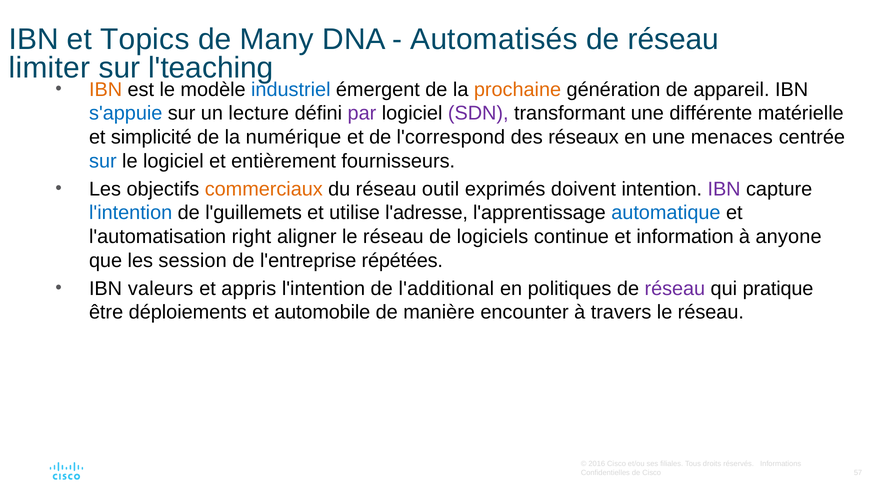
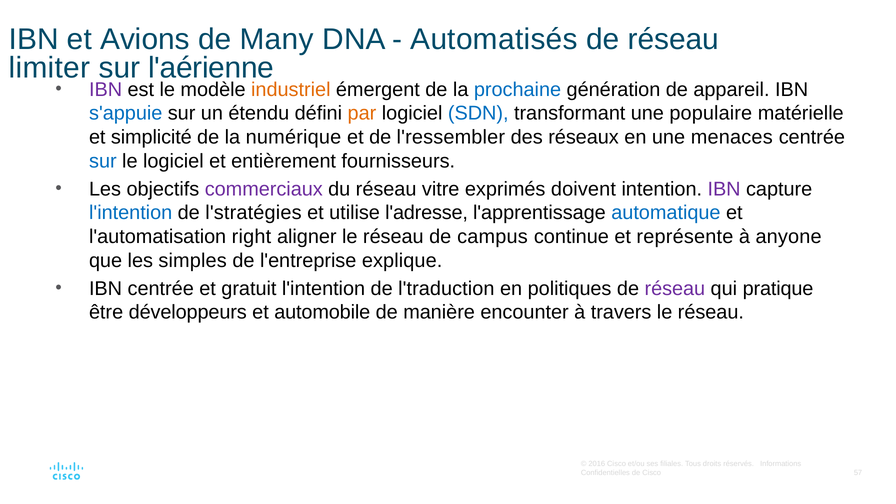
Topics: Topics -> Avions
l'teaching: l'teaching -> l'aérienne
IBN at (106, 90) colour: orange -> purple
industriel colour: blue -> orange
prochaine colour: orange -> blue
lecture: lecture -> étendu
par colour: purple -> orange
SDN colour: purple -> blue
différente: différente -> populaire
l'correspond: l'correspond -> l'ressembler
commerciaux colour: orange -> purple
outil: outil -> vitre
l'guillemets: l'guillemets -> l'stratégies
logiciels: logiciels -> campus
information: information -> représente
session: session -> simples
répétées: répétées -> explique
IBN valeurs: valeurs -> centrée
appris: appris -> gratuit
l'additional: l'additional -> l'traduction
déploiements: déploiements -> développeurs
